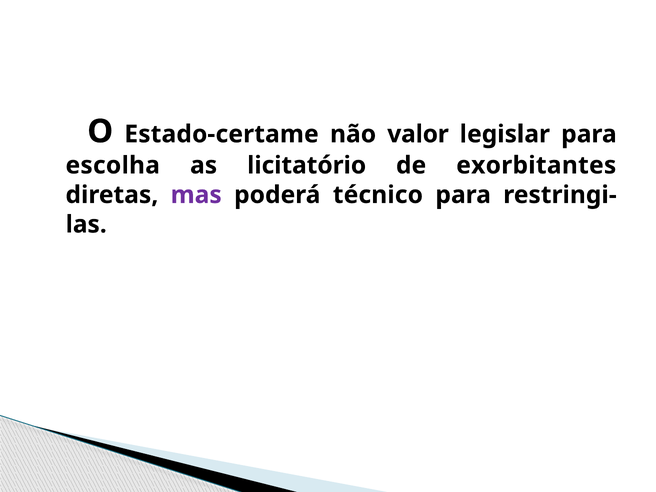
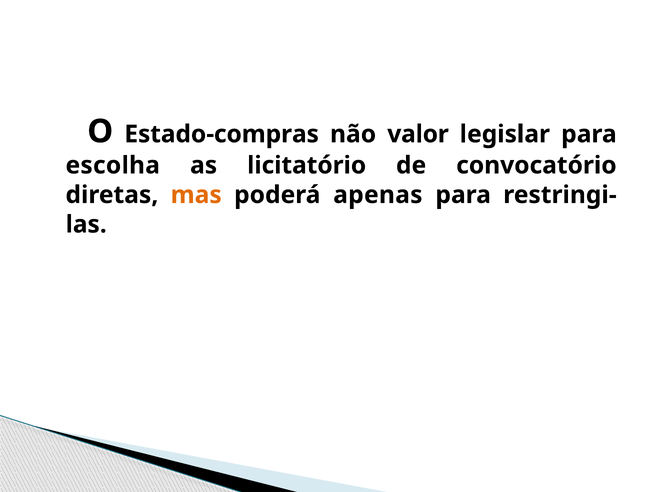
Estado-certame: Estado-certame -> Estado-compras
exorbitantes: exorbitantes -> convocatório
mas colour: purple -> orange
técnico: técnico -> apenas
